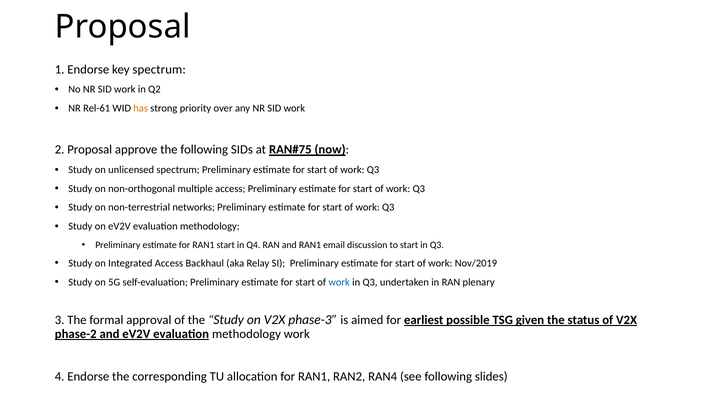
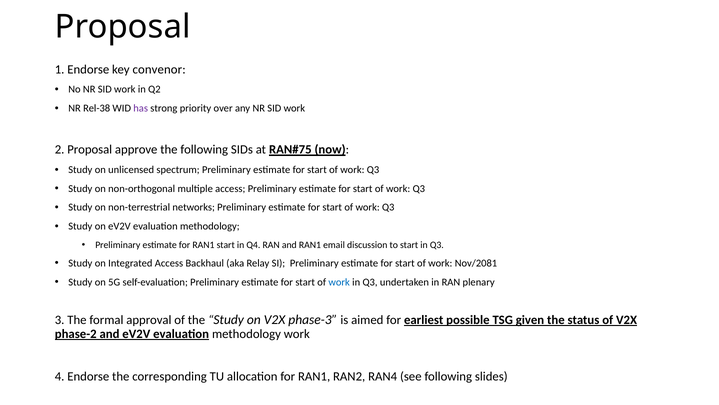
key spectrum: spectrum -> convenor
Rel-61: Rel-61 -> Rel-38
has colour: orange -> purple
Nov/2019: Nov/2019 -> Nov/2081
